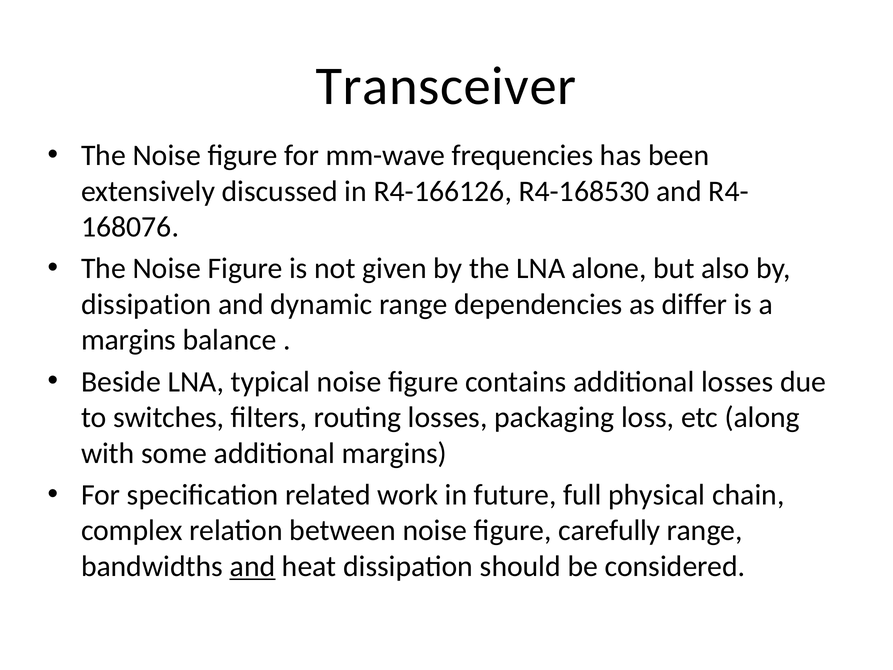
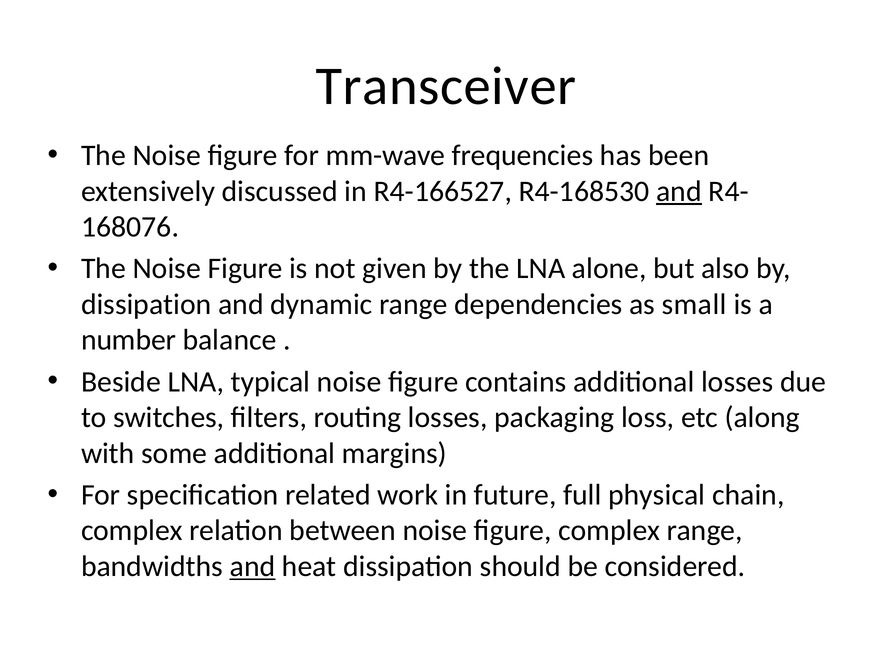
R4-166126: R4-166126 -> R4-166527
and at (679, 191) underline: none -> present
differ: differ -> small
margins at (129, 340): margins -> number
figure carefully: carefully -> complex
